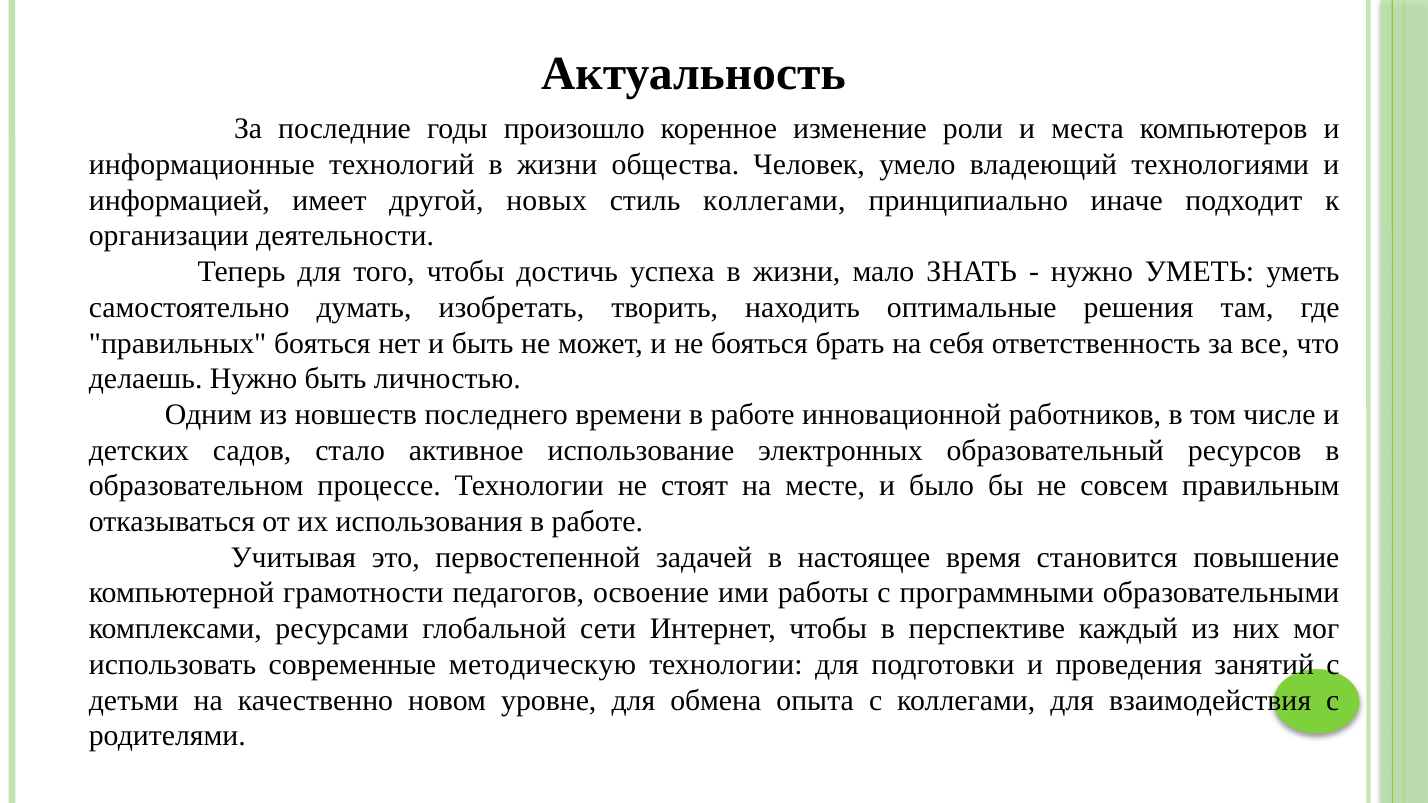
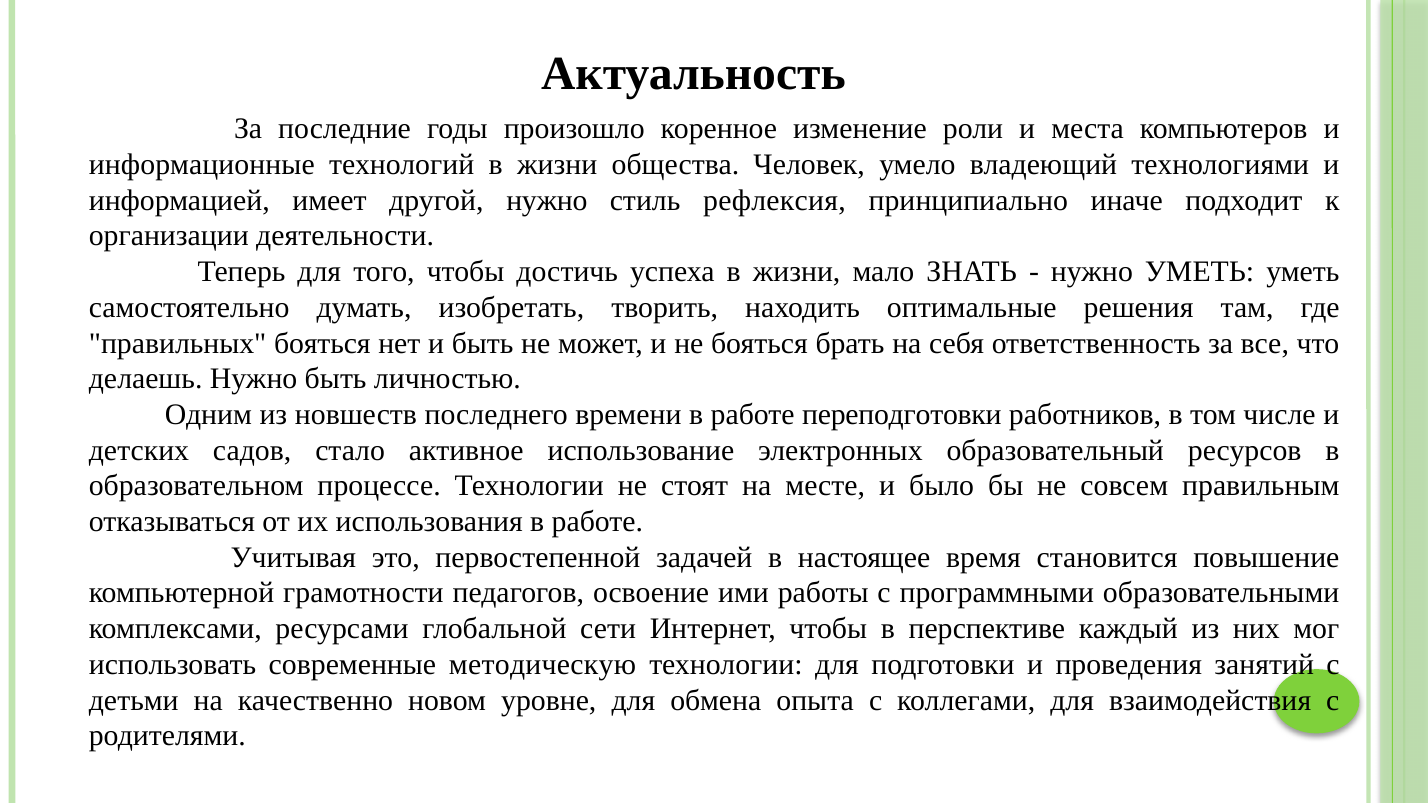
другой новых: новых -> нужно
стиль коллегами: коллегами -> рефлексия
инновационной: инновационной -> переподготовки
